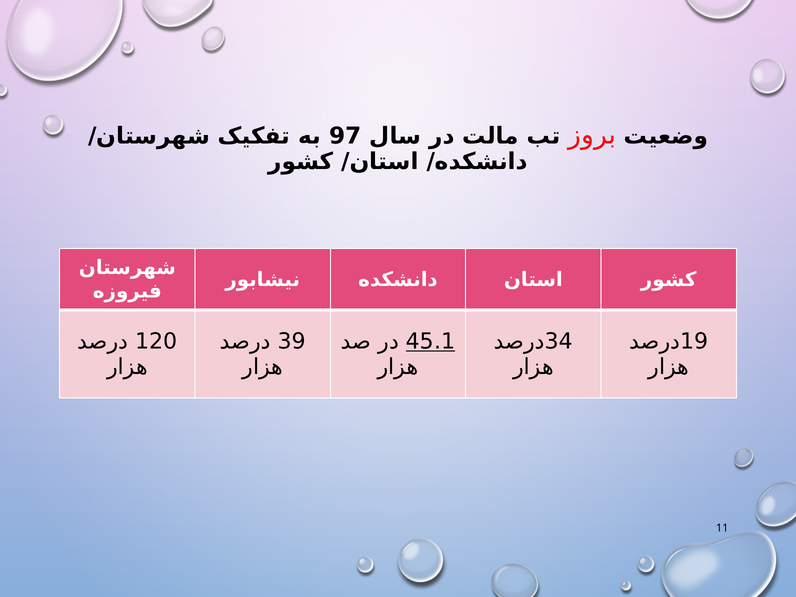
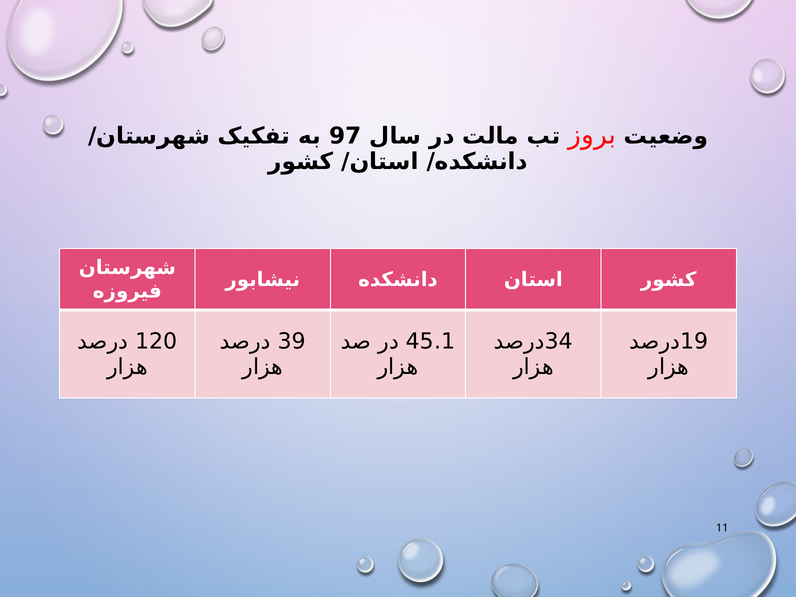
45.1 underline: present -> none
